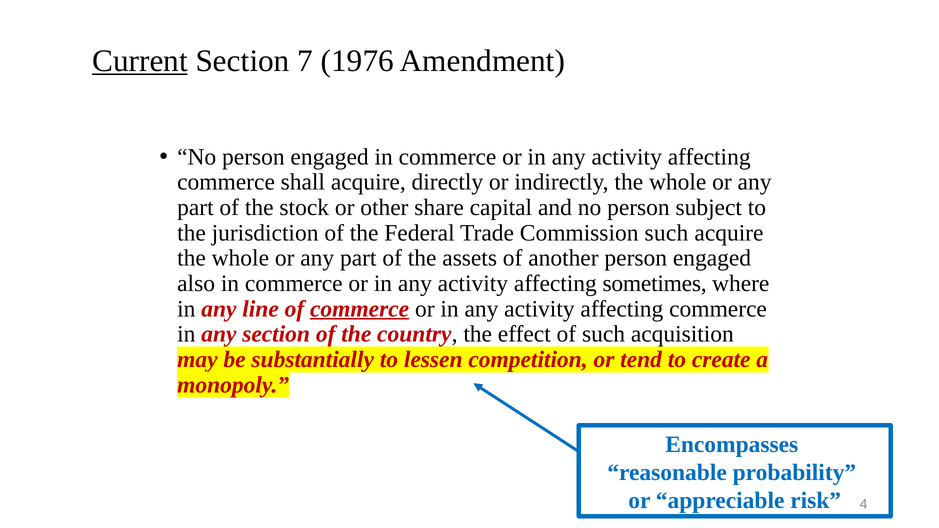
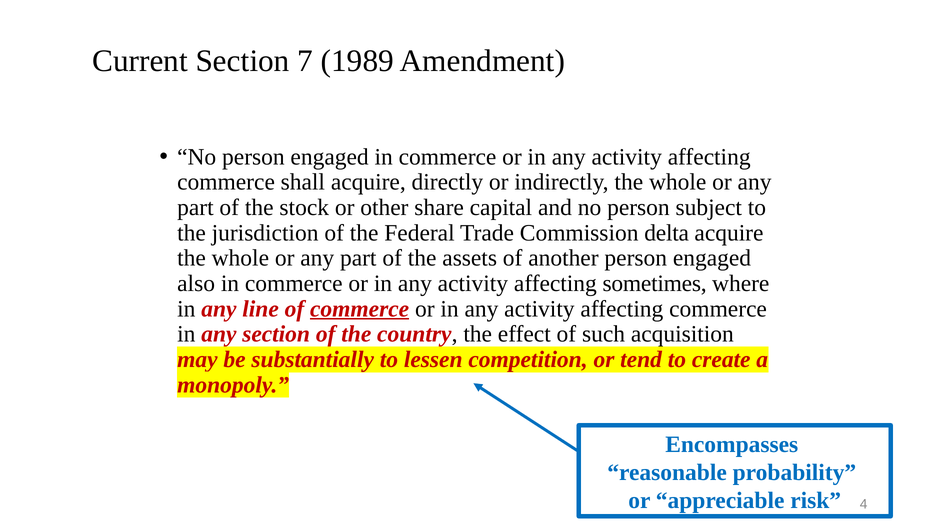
Current underline: present -> none
1976: 1976 -> 1989
Commission such: such -> delta
